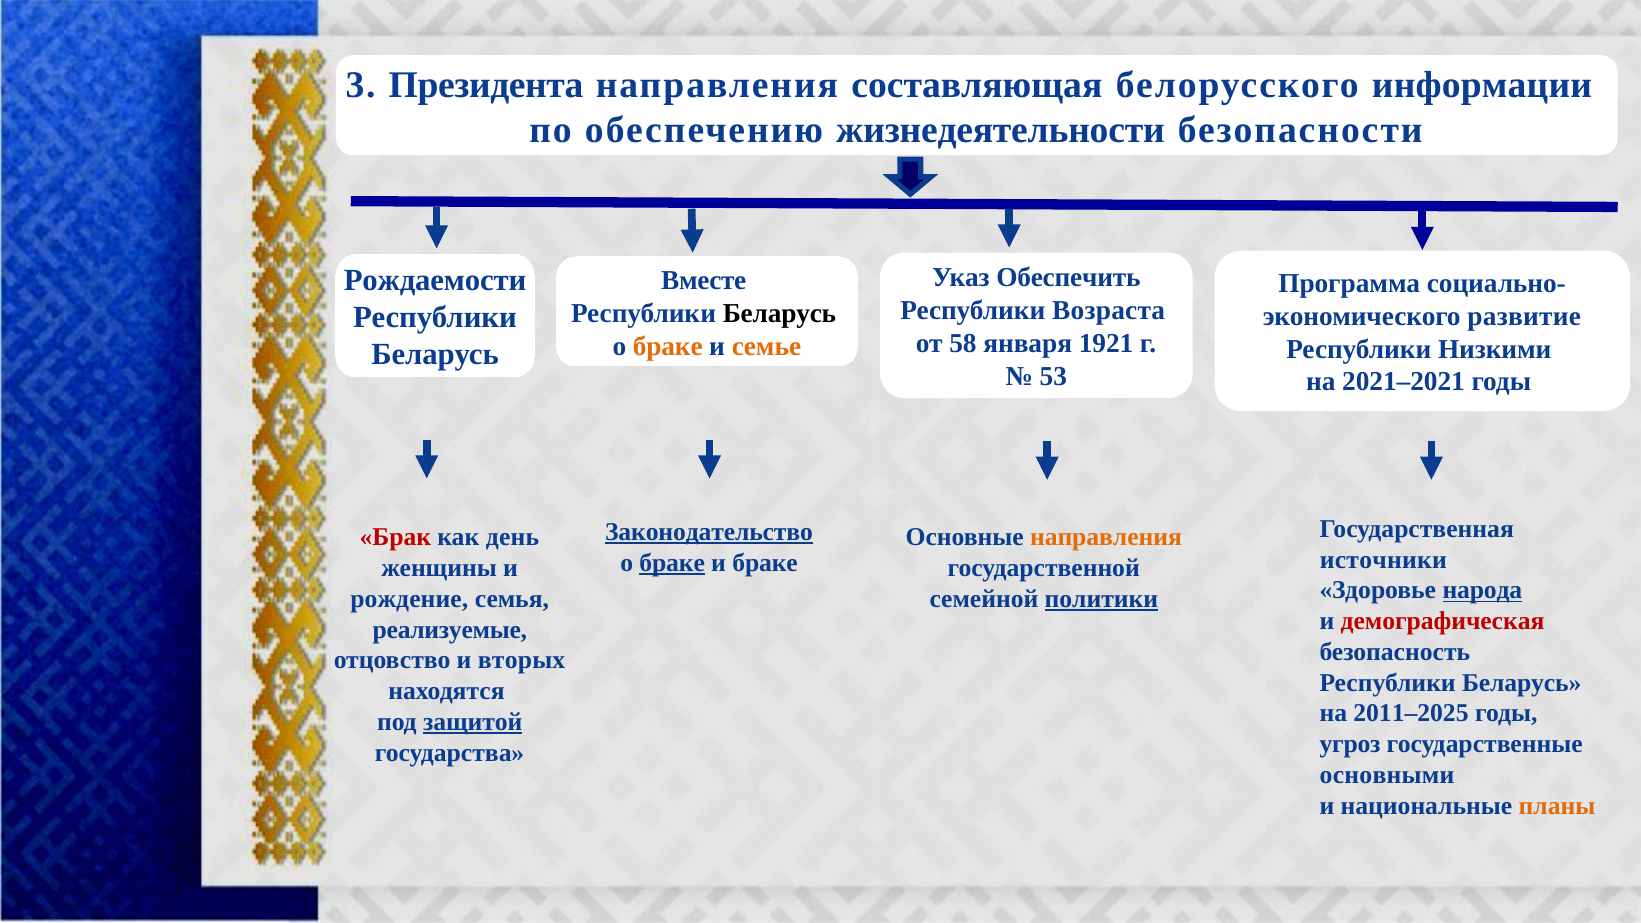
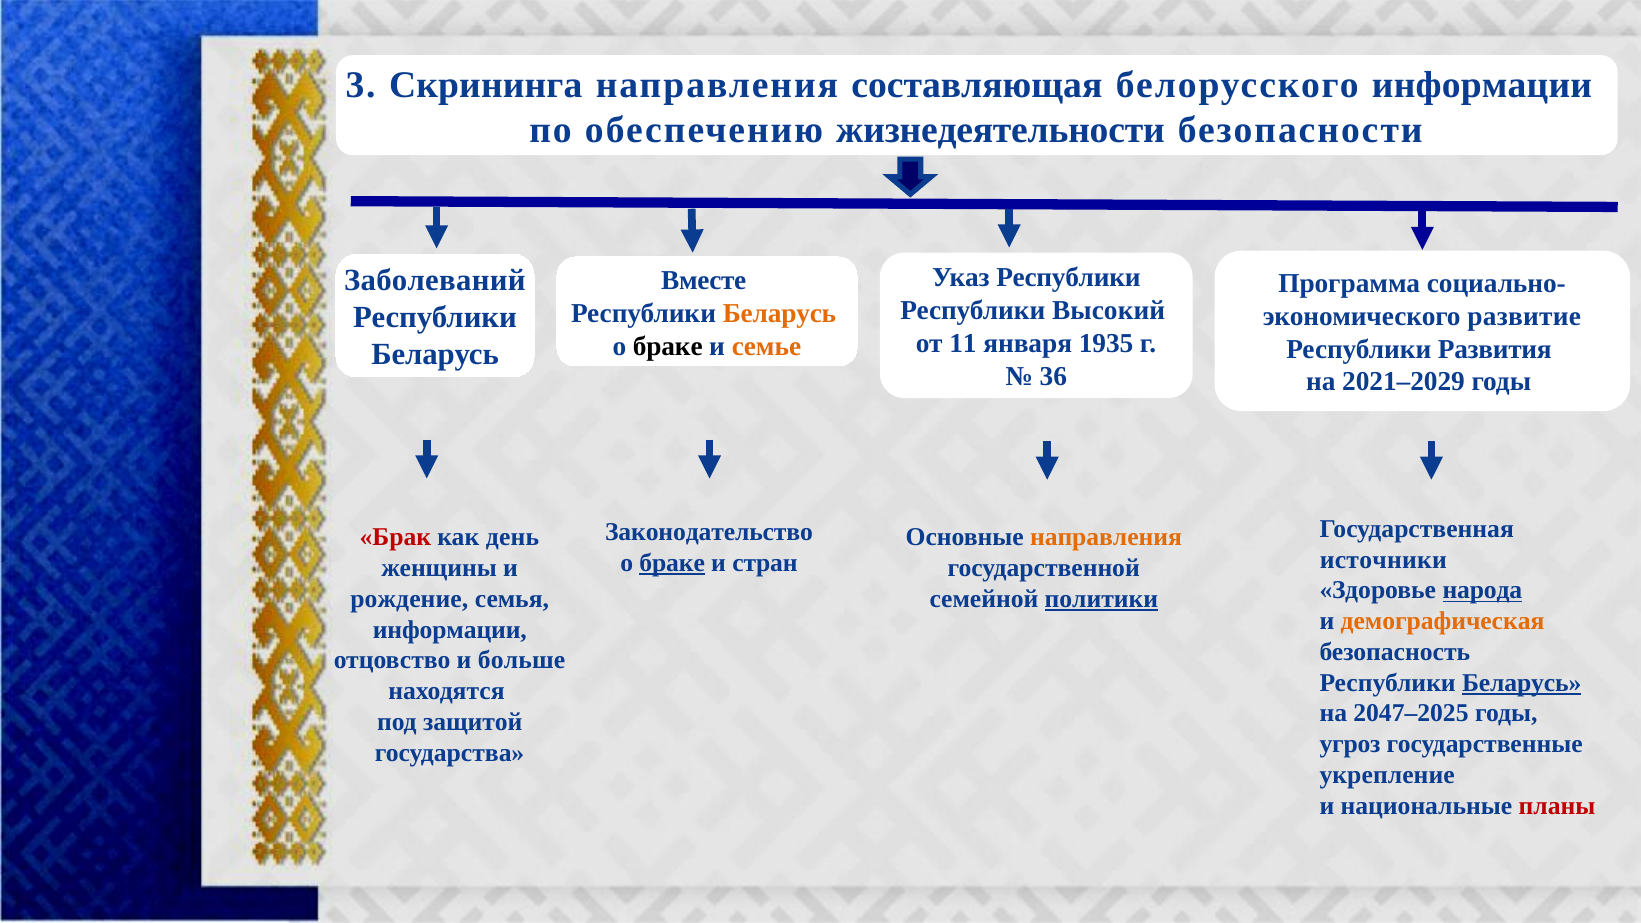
Президента: Президента -> Скрининга
Указ Обеспечить: Обеспечить -> Республики
Рождаемости: Рождаемости -> Заболеваний
Возраста: Возраста -> Высокий
Беларусь at (779, 313) colour: black -> orange
58: 58 -> 11
1921: 1921 -> 1935
браке at (668, 346) colour: orange -> black
Низкими: Низкими -> Развития
53: 53 -> 36
2021–2021: 2021–2021 -> 2021–2029
Законодательство underline: present -> none
и браке: браке -> стран
демографическая colour: red -> orange
реализуемые at (450, 630): реализуемые -> информации
вторых: вторых -> больше
Беларусь at (1522, 683) underline: none -> present
2011–2025: 2011–2025 -> 2047–2025
защитой underline: present -> none
основными: основными -> укрепление
планы colour: orange -> red
